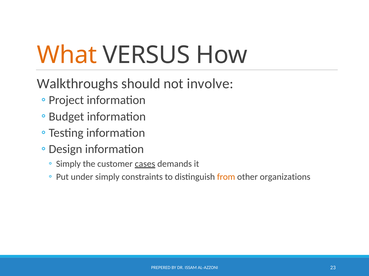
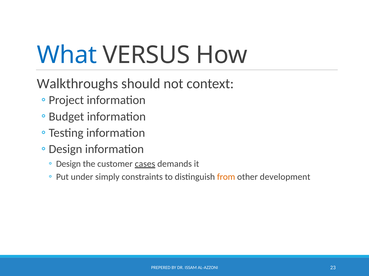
What colour: orange -> blue
involve: involve -> context
Simply at (68, 164): Simply -> Design
organizations: organizations -> development
